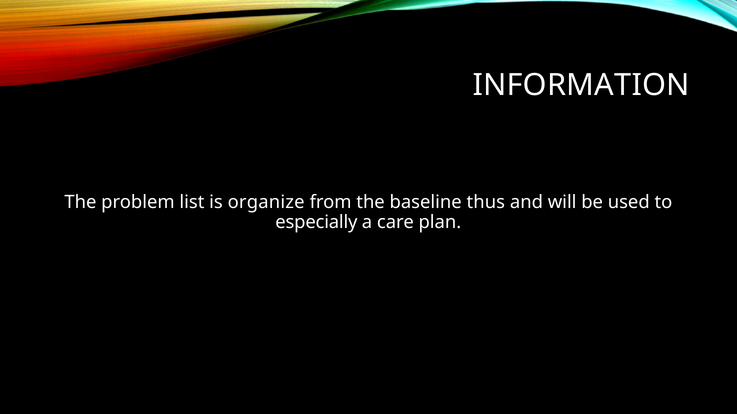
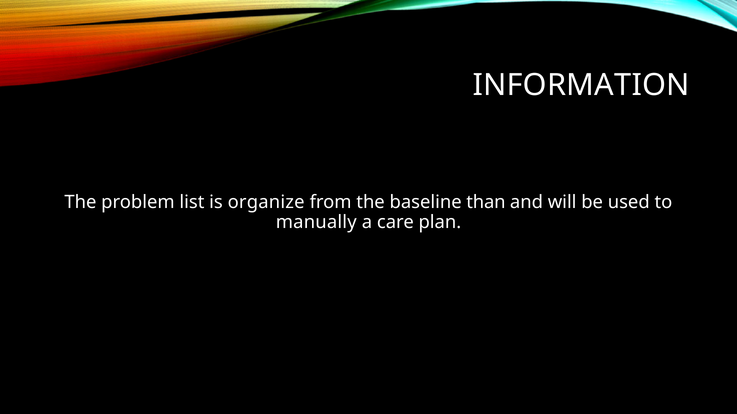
thus: thus -> than
especially: especially -> manually
